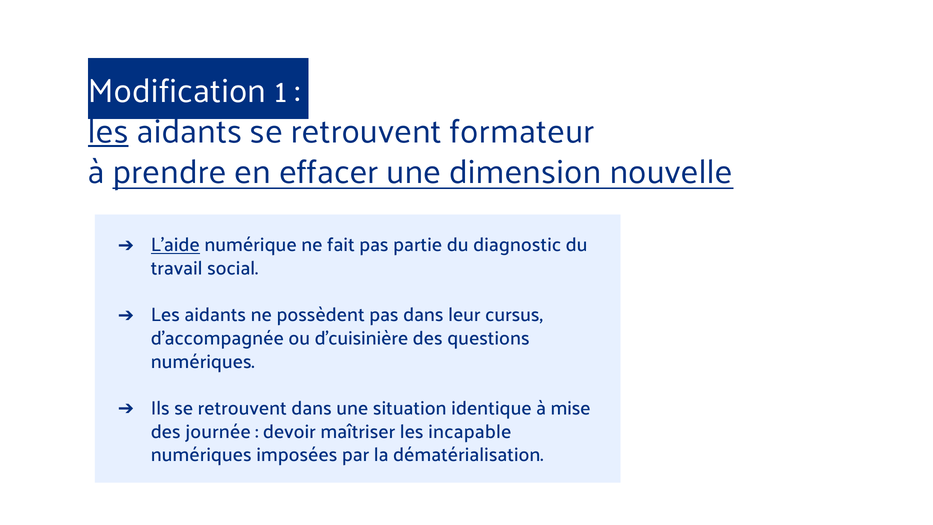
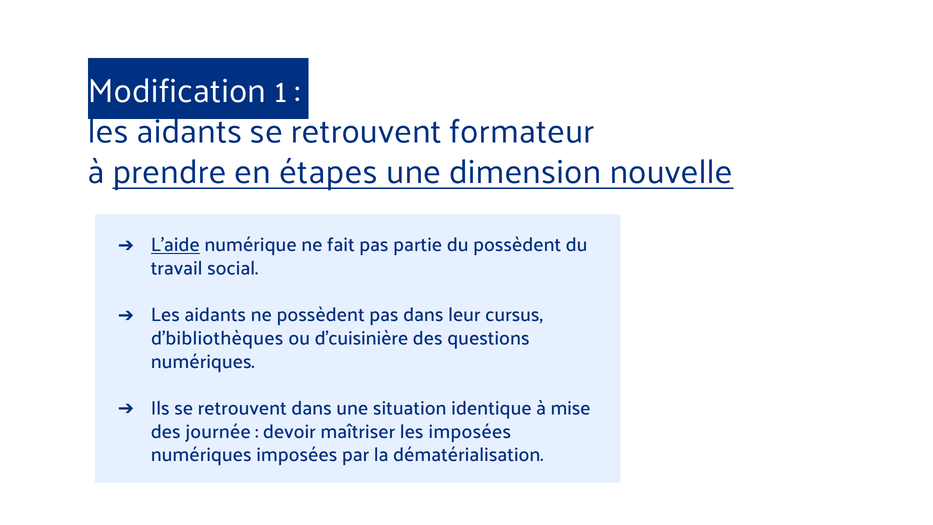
les at (108, 132) underline: present -> none
effacer: effacer -> étapes
du diagnostic: diagnostic -> possèdent
d’accompagnée: d’accompagnée -> d’bibliothèques
les incapable: incapable -> imposées
